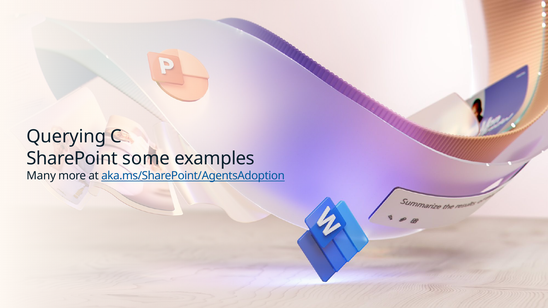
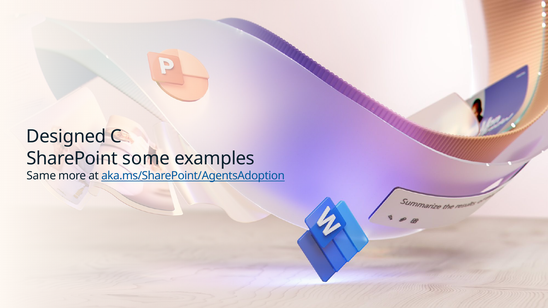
Querying: Querying -> Designed
Many: Many -> Same
